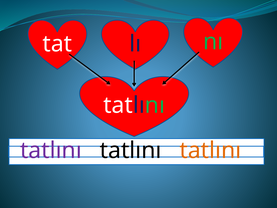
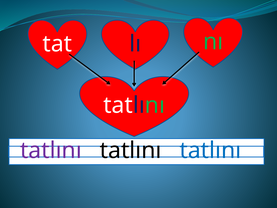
tatlını at (210, 150) colour: orange -> blue
